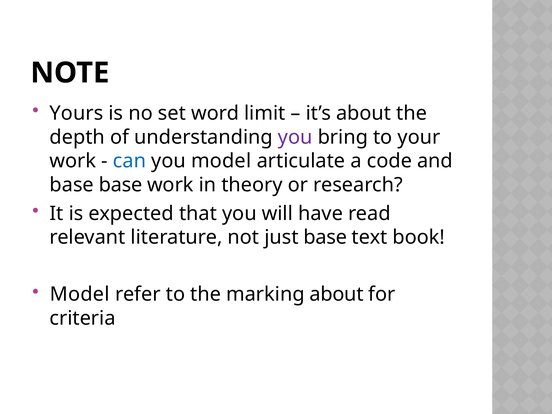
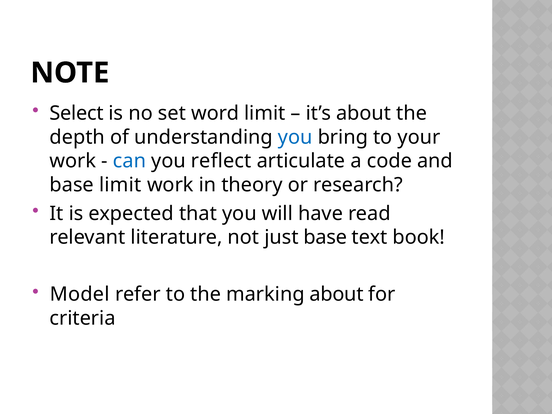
Yours: Yours -> Select
you at (295, 137) colour: purple -> blue
you model: model -> reflect
base base: base -> limit
